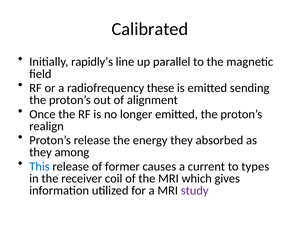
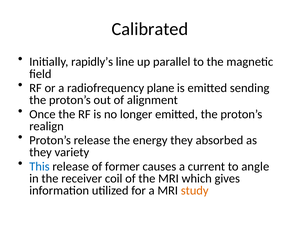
these: these -> plane
among: among -> variety
types: types -> angle
study colour: purple -> orange
